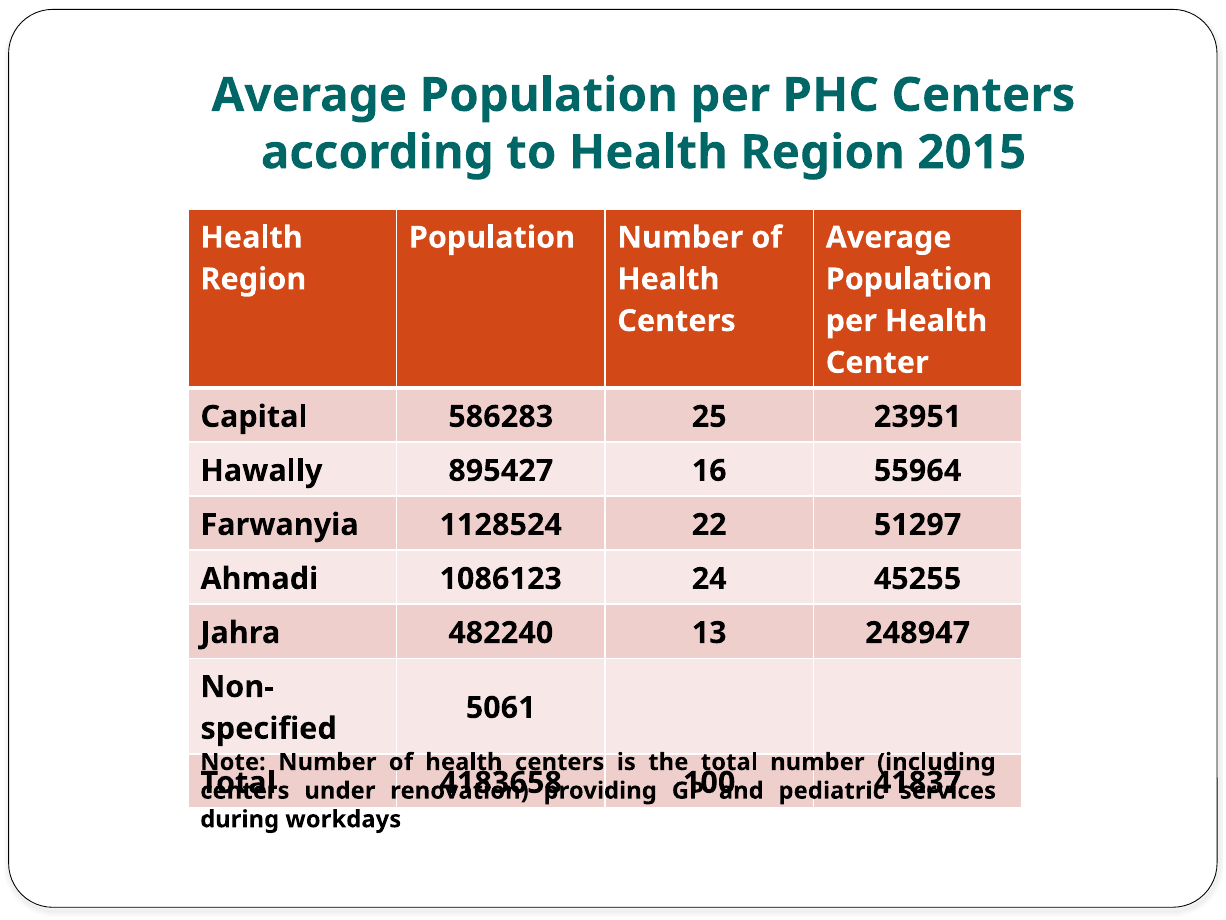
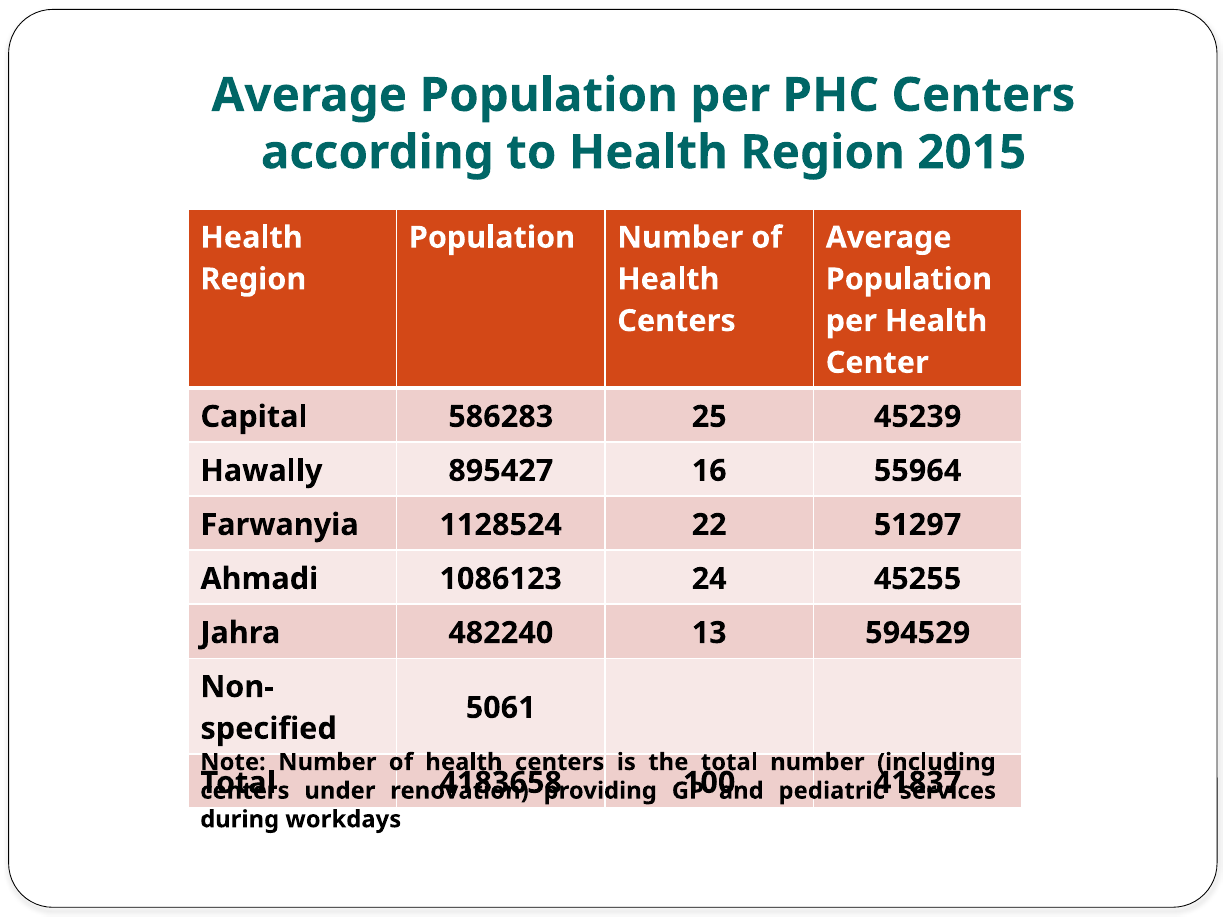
23951: 23951 -> 45239
248947: 248947 -> 594529
